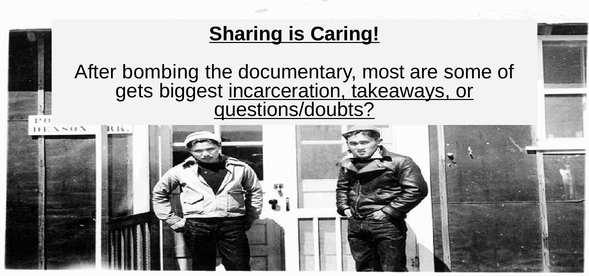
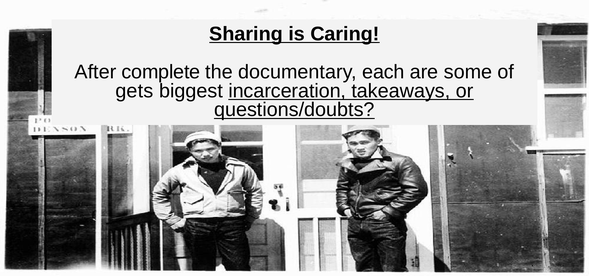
bombing: bombing -> complete
most: most -> each
